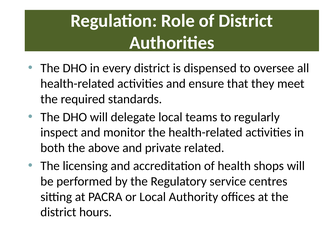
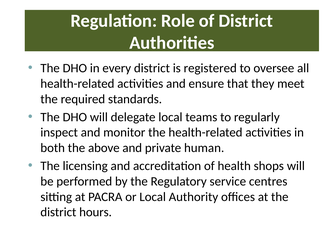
dispensed: dispensed -> registered
related: related -> human
